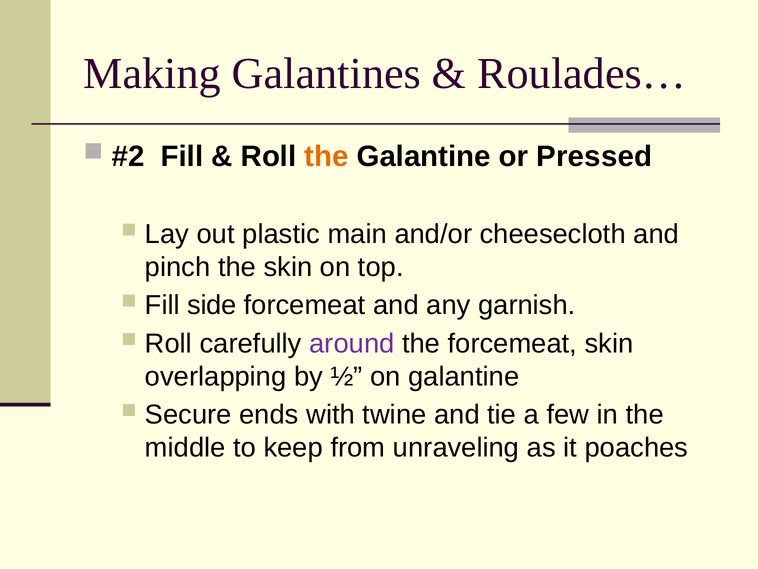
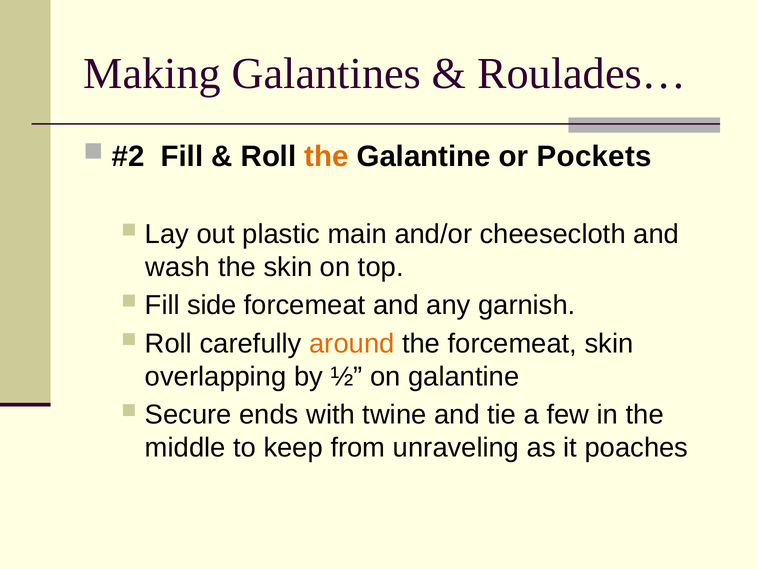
Pressed: Pressed -> Pockets
pinch: pinch -> wash
around colour: purple -> orange
